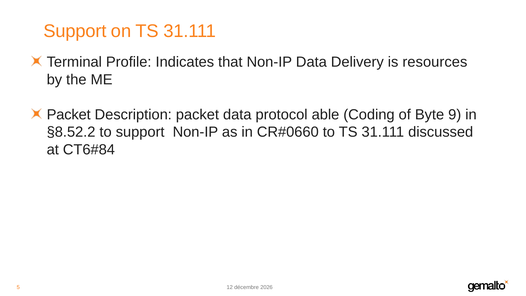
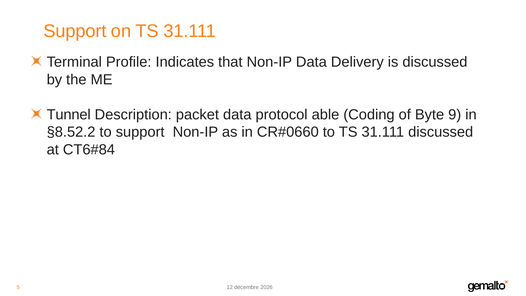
is resources: resources -> discussed
Packet at (69, 115): Packet -> Tunnel
